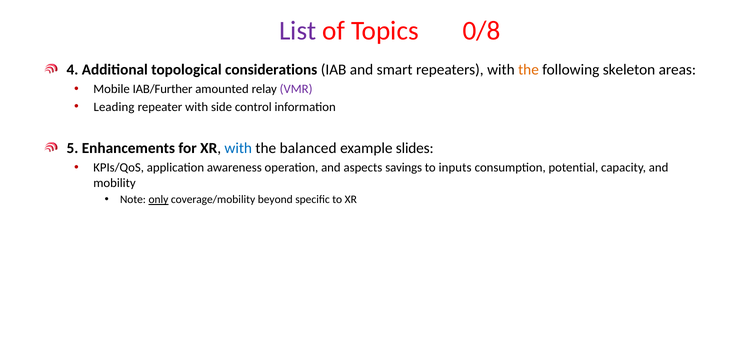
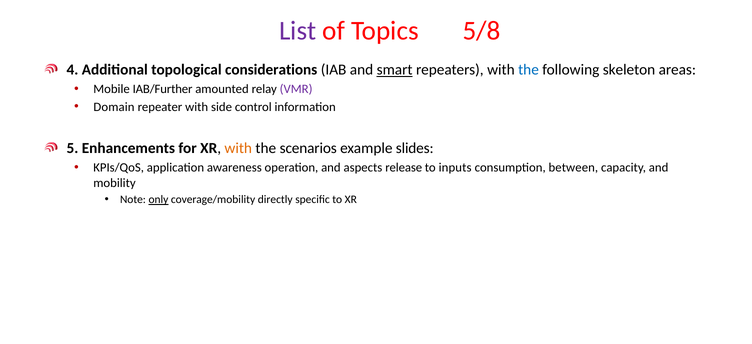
0/8: 0/8 -> 5/8
smart underline: none -> present
the at (528, 70) colour: orange -> blue
Leading: Leading -> Domain
with at (238, 148) colour: blue -> orange
balanced: balanced -> scenarios
savings: savings -> release
potential: potential -> between
beyond: beyond -> directly
